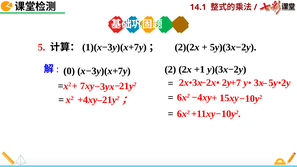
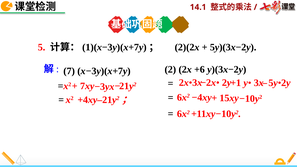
0: 0 -> 7
+1: +1 -> +6
+7: +7 -> +1
